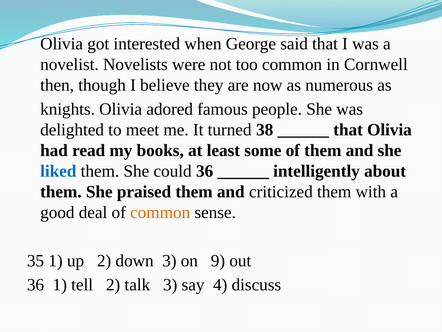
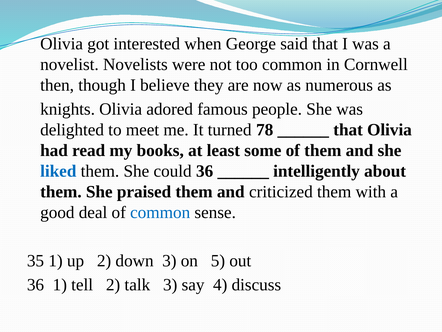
38: 38 -> 78
common at (160, 212) colour: orange -> blue
9: 9 -> 5
